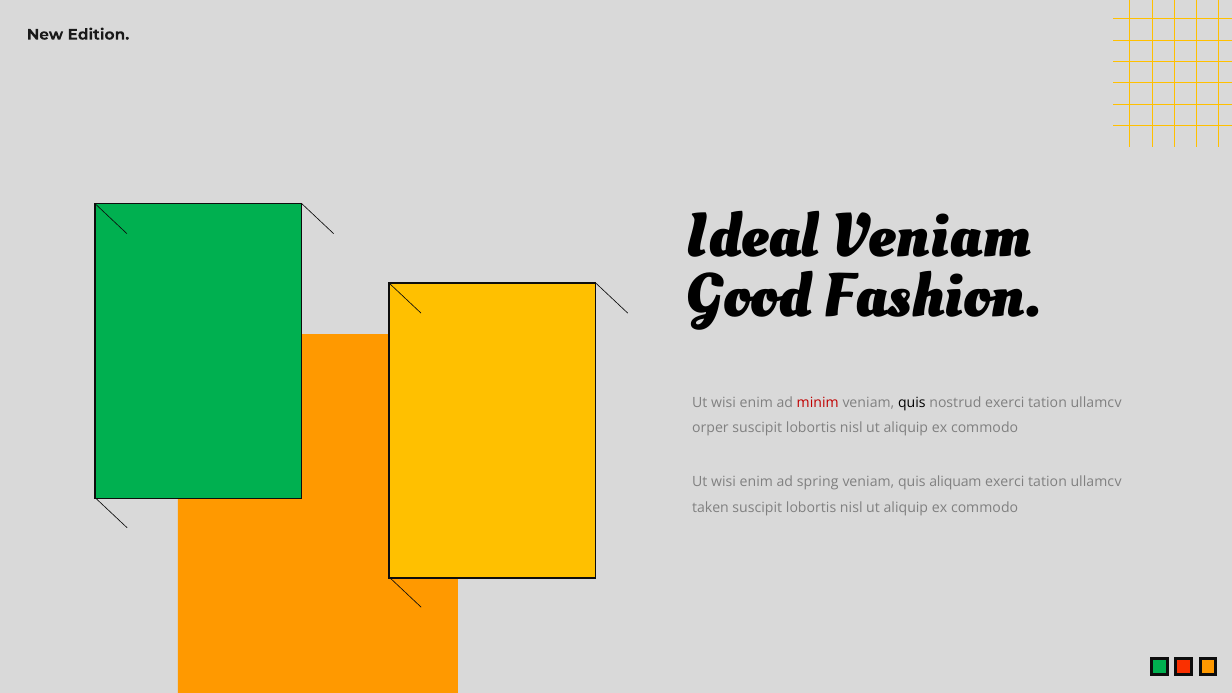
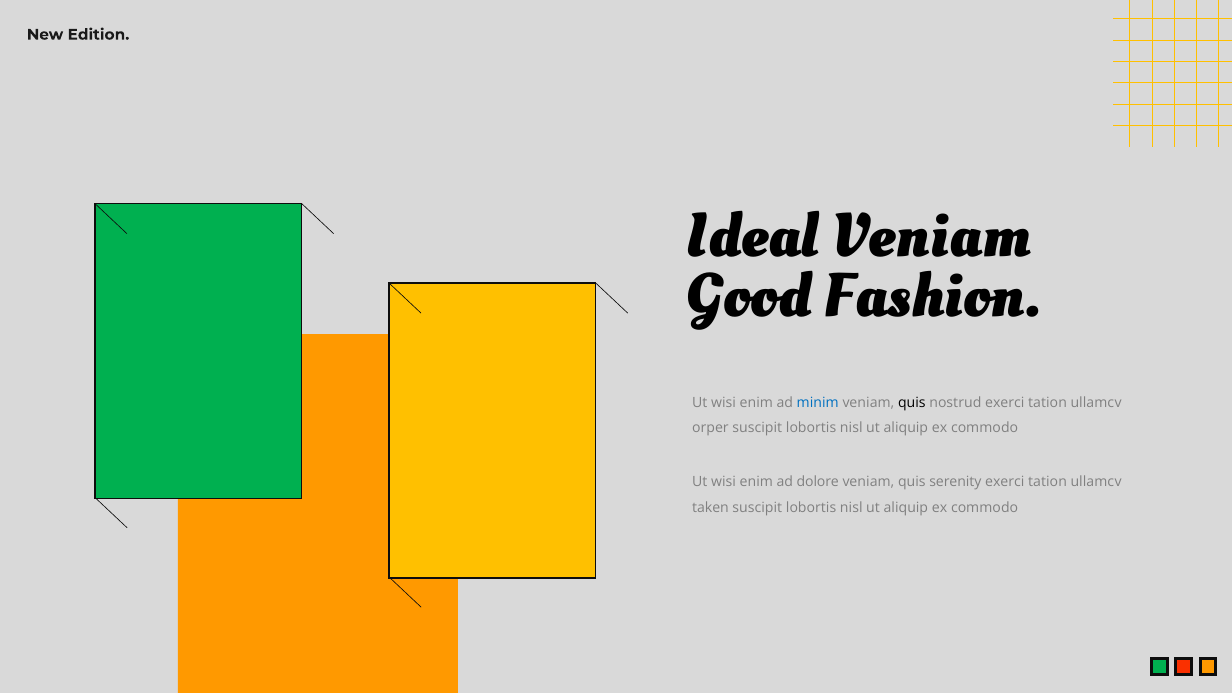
minim colour: red -> blue
spring: spring -> dolore
aliquam: aliquam -> serenity
